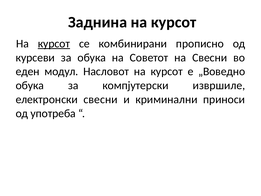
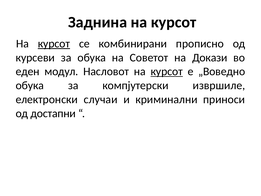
на Свесни: Свесни -> Докази
курсот at (167, 71) underline: none -> present
електронски свесни: свесни -> случаи
употреба: употреба -> достапни
